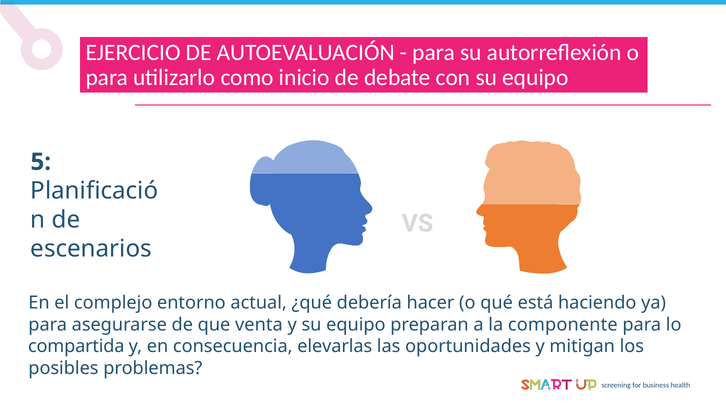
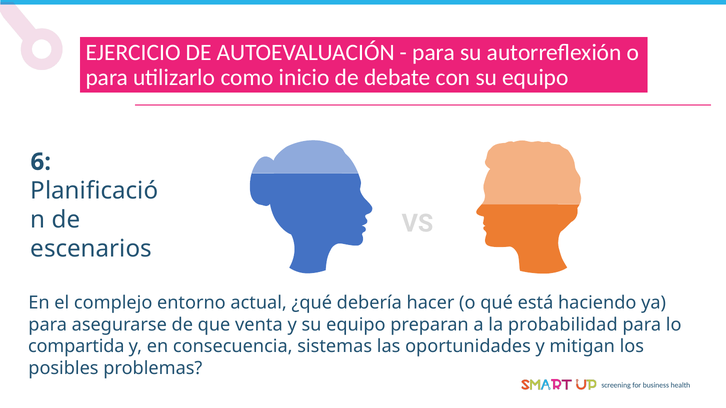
5: 5 -> 6
componente: componente -> probabilidad
elevarlas: elevarlas -> sistemas
